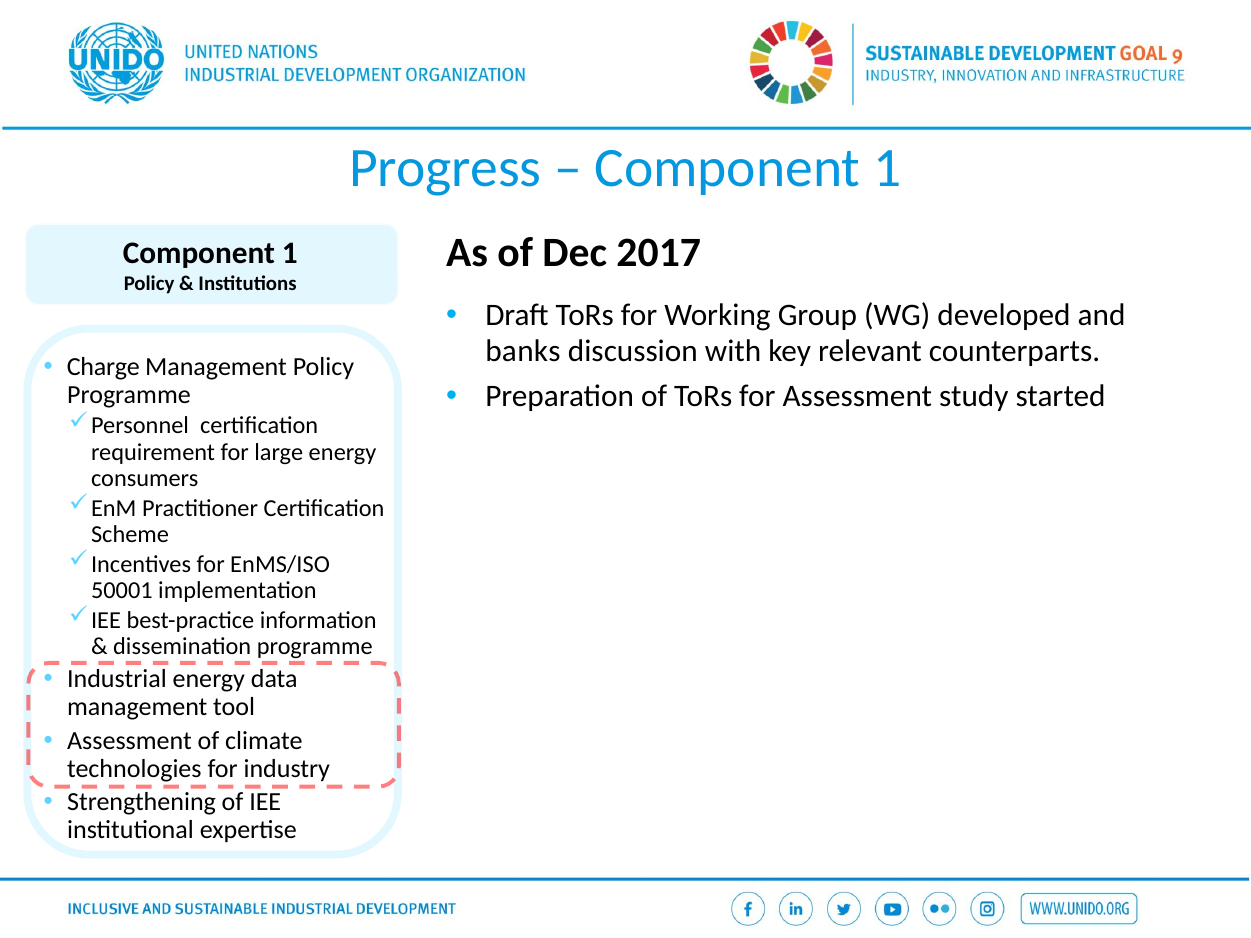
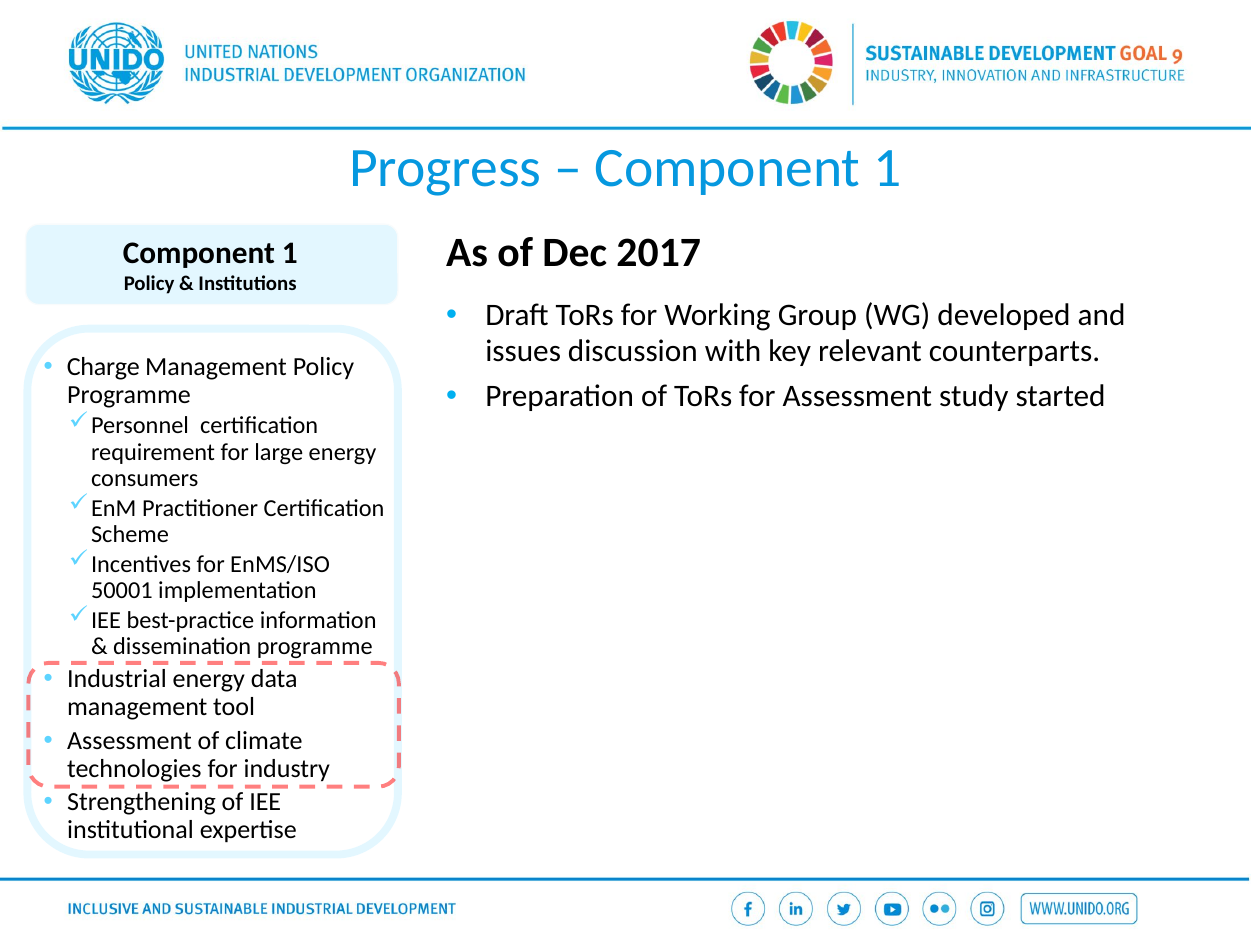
banks: banks -> issues
